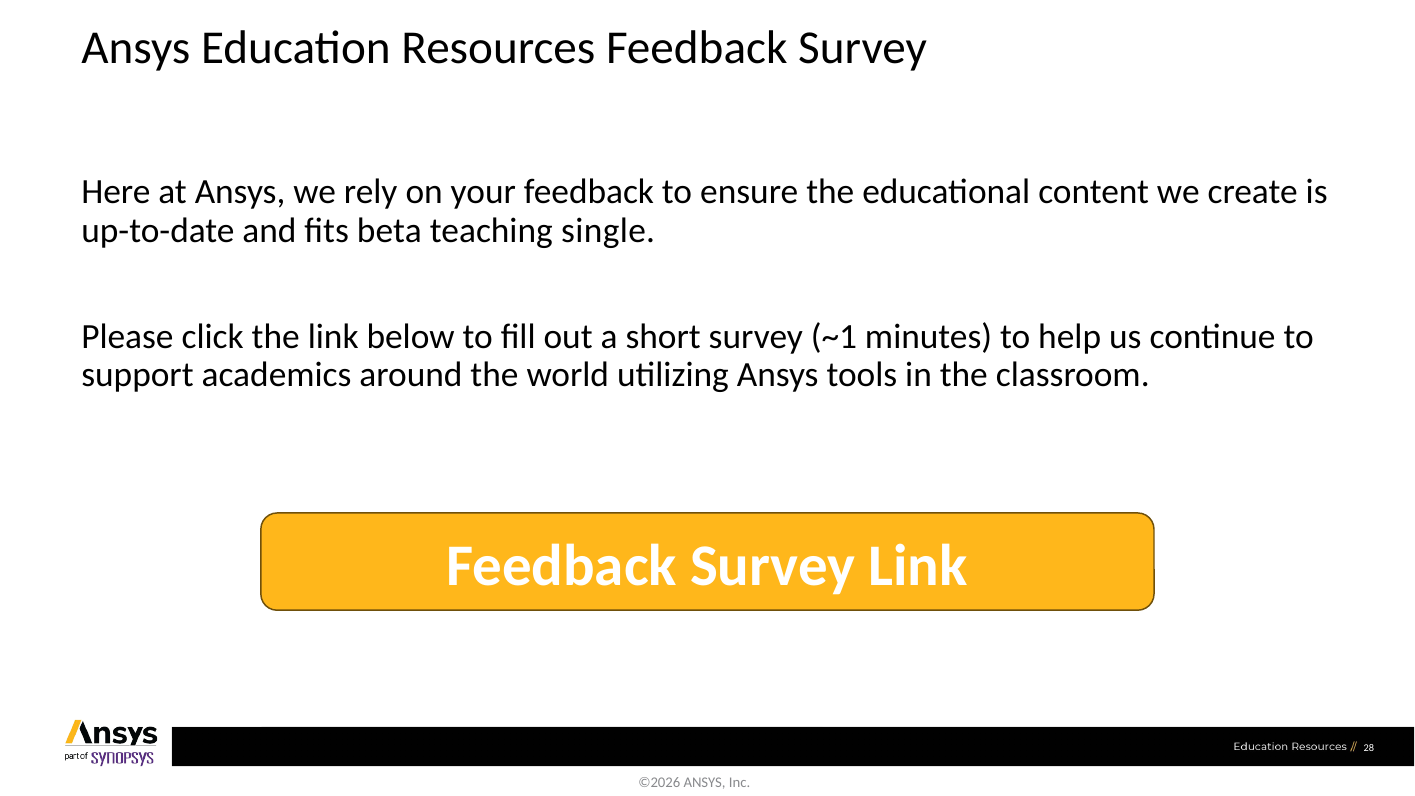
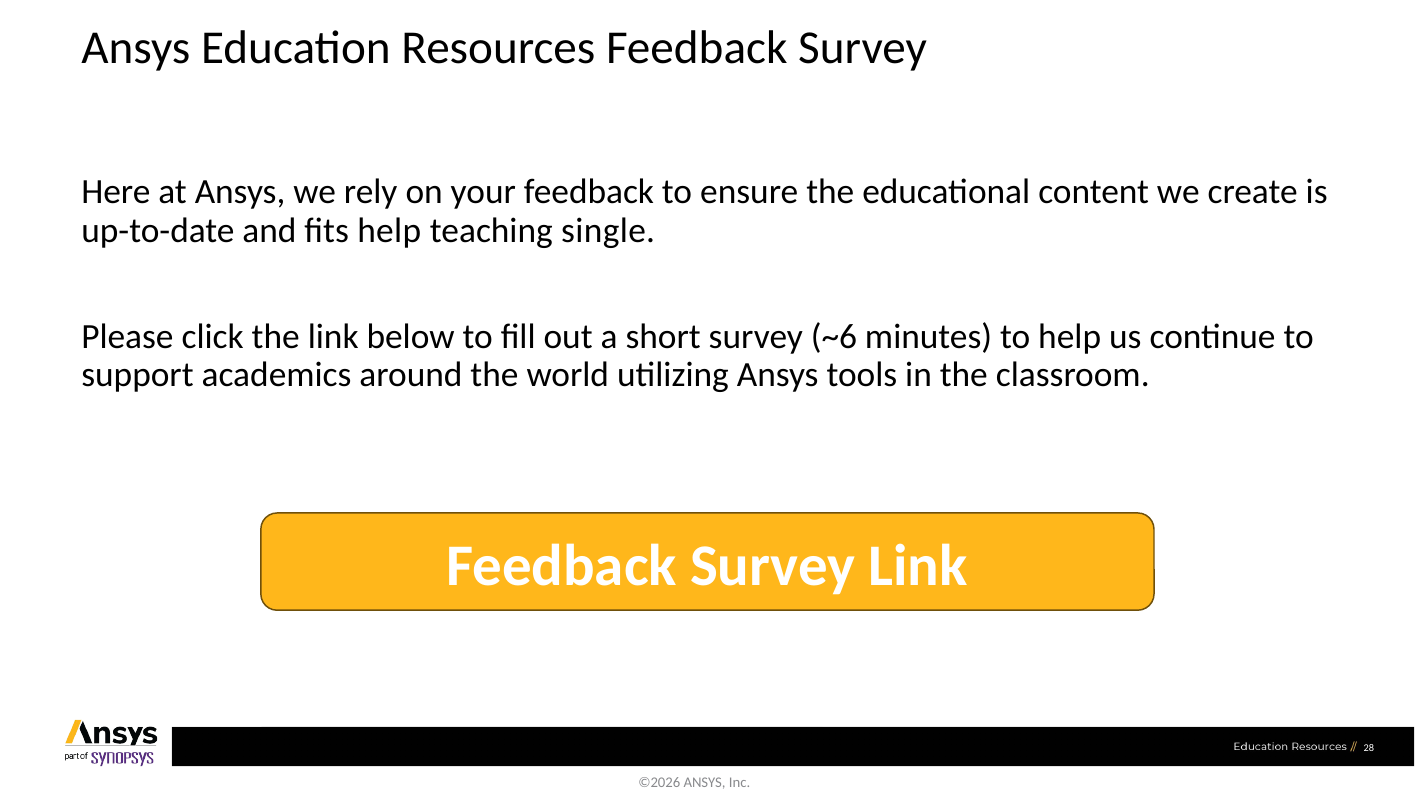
fits beta: beta -> help
~1: ~1 -> ~6
